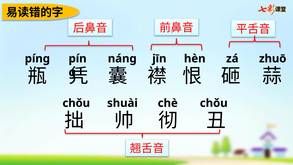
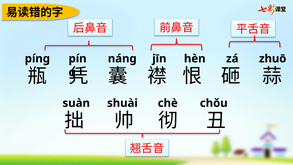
chǒu at (76, 103): chǒu -> suàn
